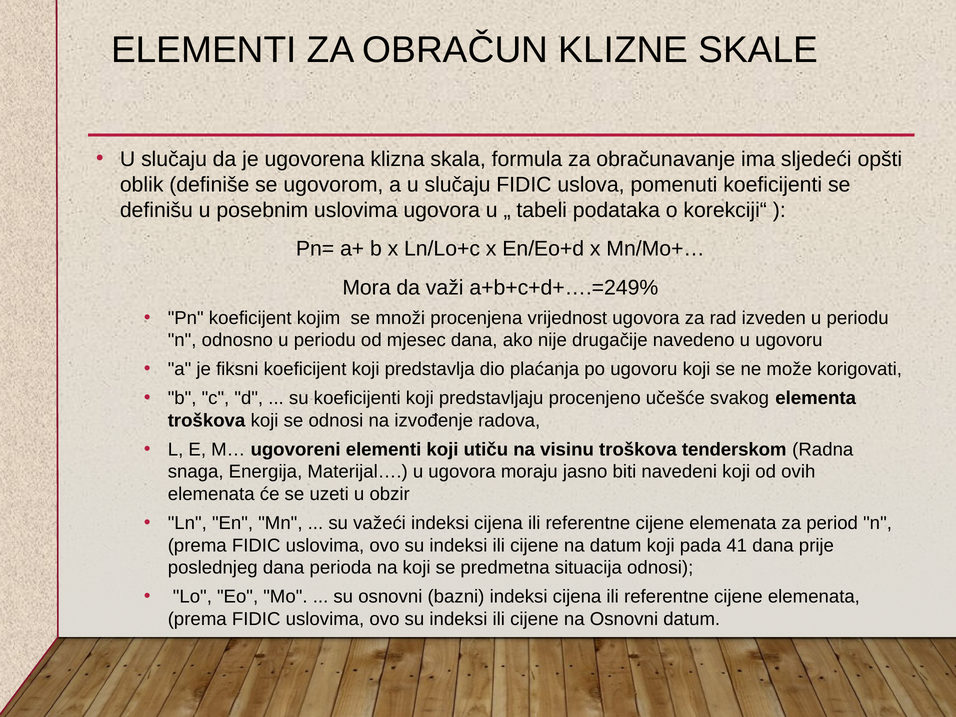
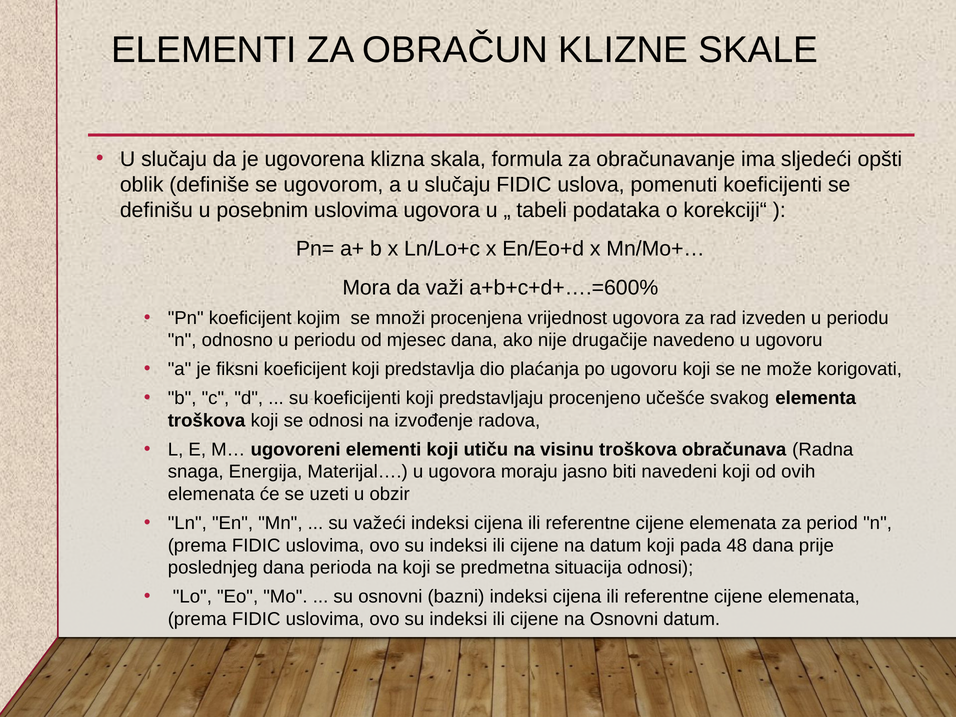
a+b+c+d+….=249%: a+b+c+d+….=249% -> a+b+c+d+….=600%
tenderskom: tenderskom -> obračunava
41: 41 -> 48
